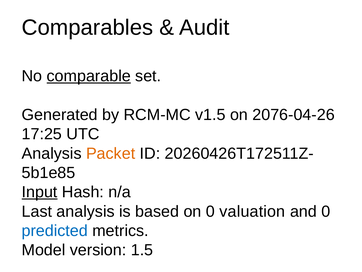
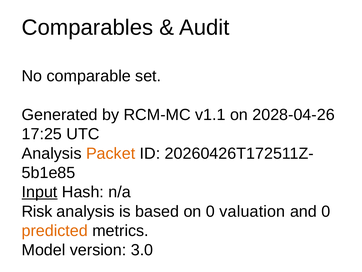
comparable underline: present -> none
v1.5: v1.5 -> v1.1
2076-04-26: 2076-04-26 -> 2028-04-26
Last: Last -> Risk
predicted colour: blue -> orange
1.5: 1.5 -> 3.0
